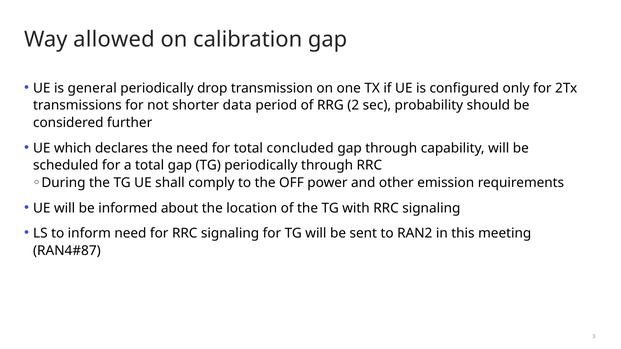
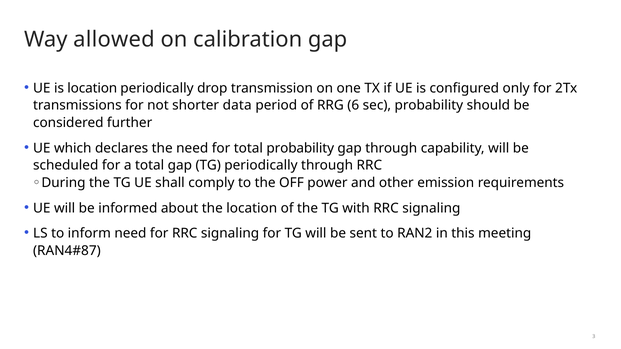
is general: general -> location
2: 2 -> 6
total concluded: concluded -> probability
